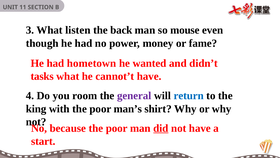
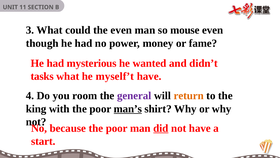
listen: listen -> could
the back: back -> even
hometown: hometown -> mysterious
cannot’t: cannot’t -> myself’t
return colour: blue -> orange
man’s underline: none -> present
